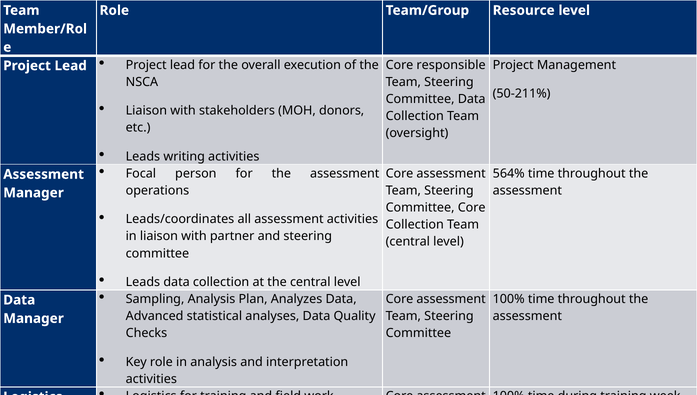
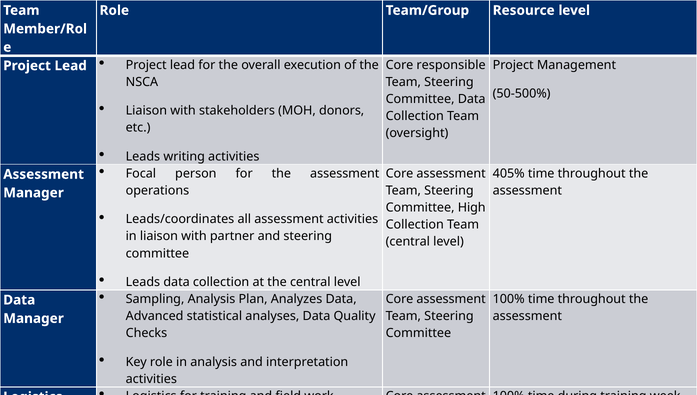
50-211%: 50-211% -> 50-500%
564%: 564% -> 405%
Committee Core: Core -> High
